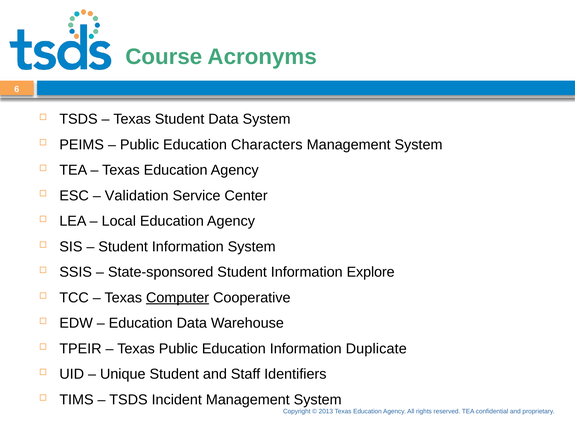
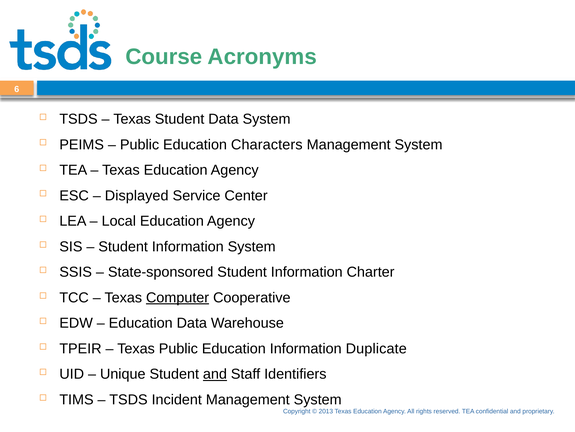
Validation: Validation -> Displayed
Explore: Explore -> Charter
and at (215, 374) underline: none -> present
